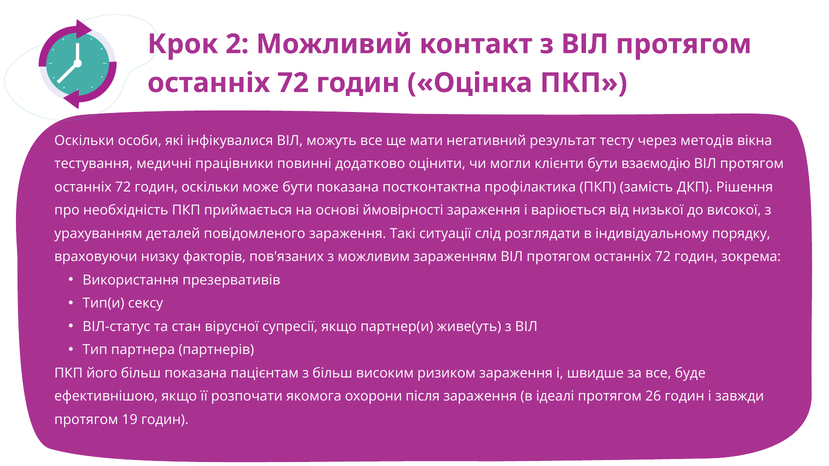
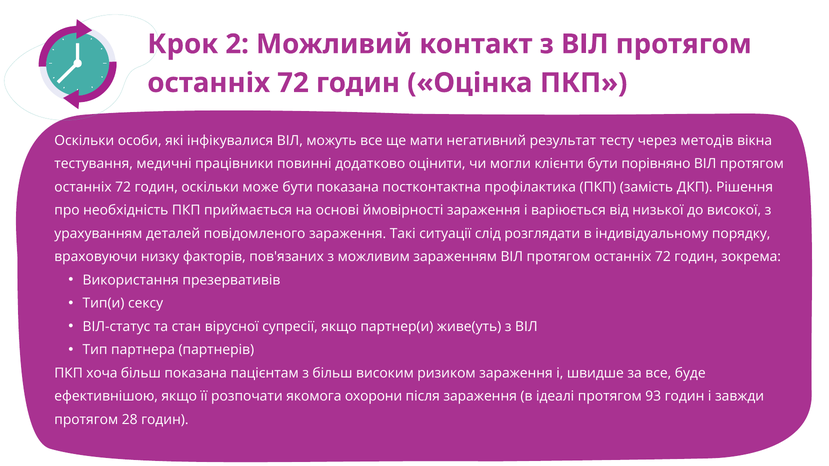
взаємодію: взаємодію -> порівняно
його: його -> хоча
26: 26 -> 93
19: 19 -> 28
